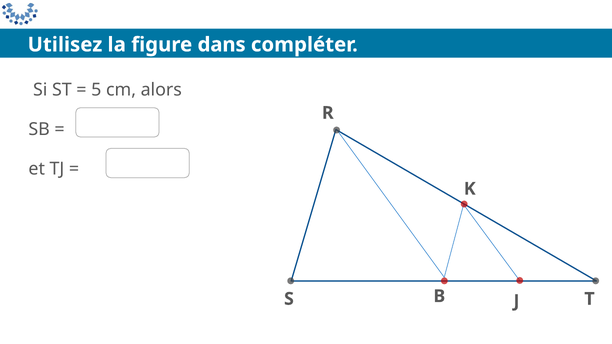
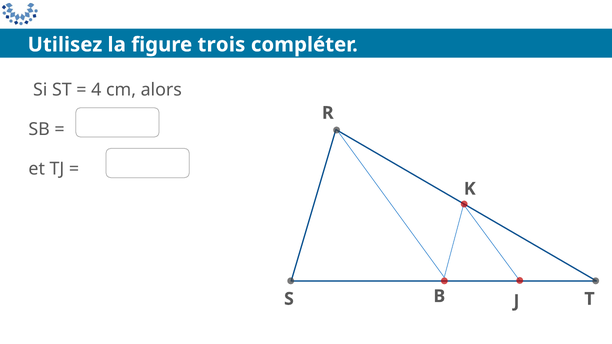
dans: dans -> trois
5: 5 -> 4
